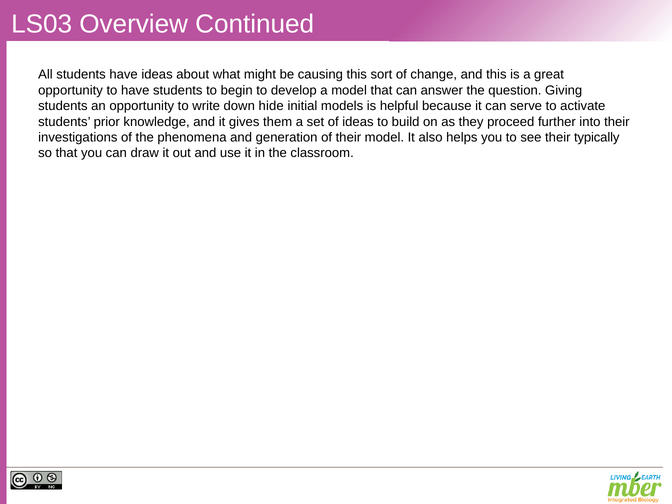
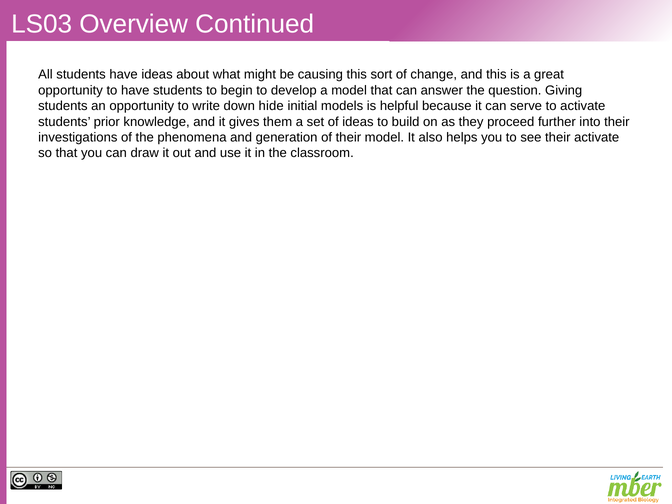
their typically: typically -> activate
